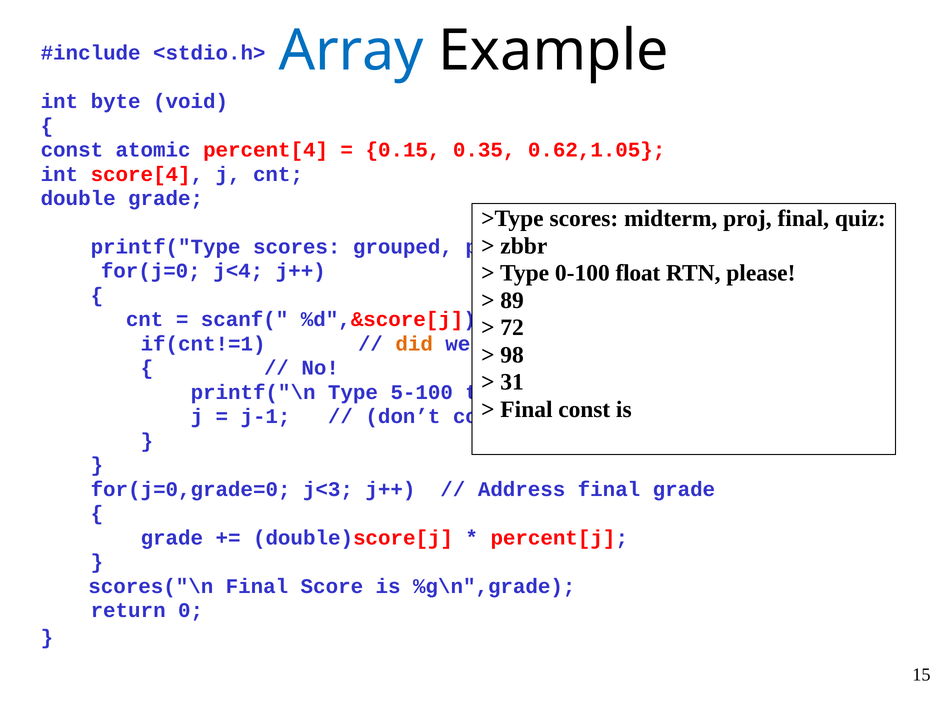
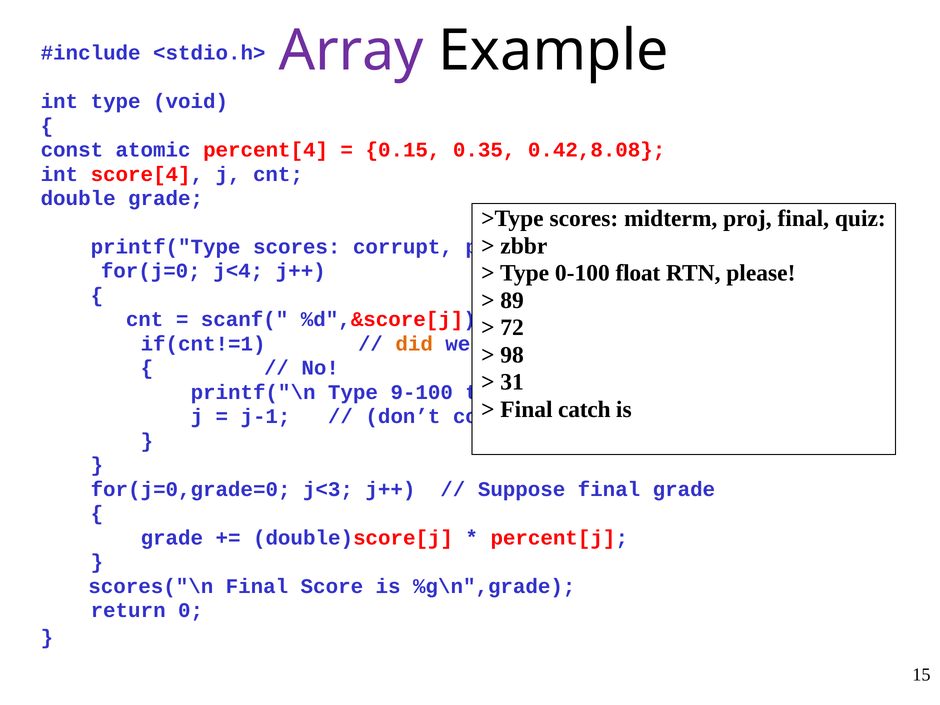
Array colour: blue -> purple
int byte: byte -> type
0.62,1.05: 0.62,1.05 -> 0.42,8.08
grouped: grouped -> corrupt
5-100: 5-100 -> 9-100
Final const: const -> catch
Address: Address -> Suppose
